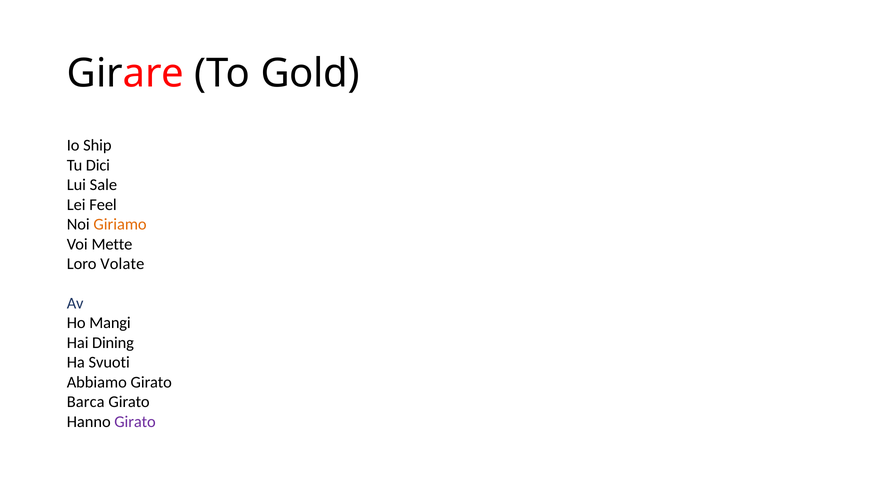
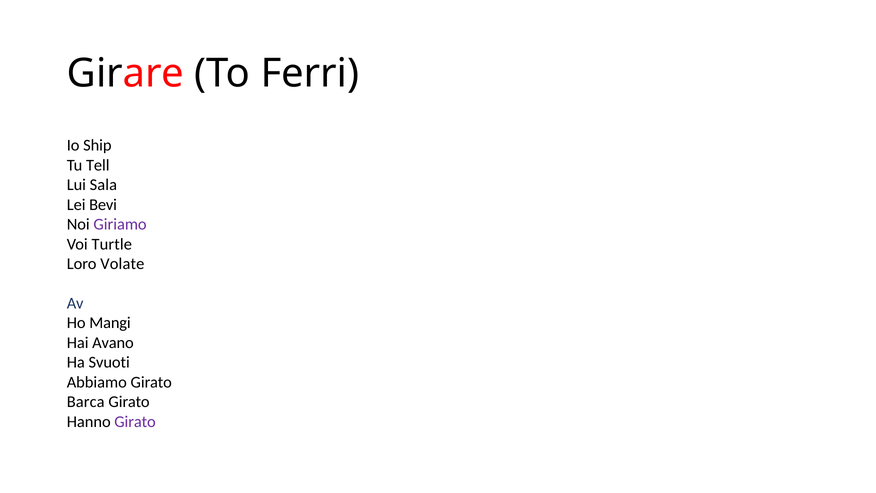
Gold: Gold -> Ferri
Dici: Dici -> Tell
Sale: Sale -> Sala
Feel: Feel -> Bevi
Giriamo colour: orange -> purple
Mette: Mette -> Turtle
Dining: Dining -> Avano
